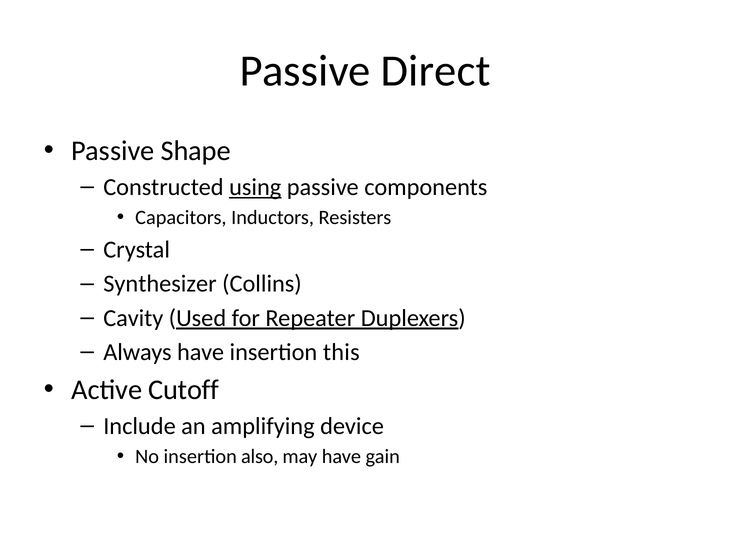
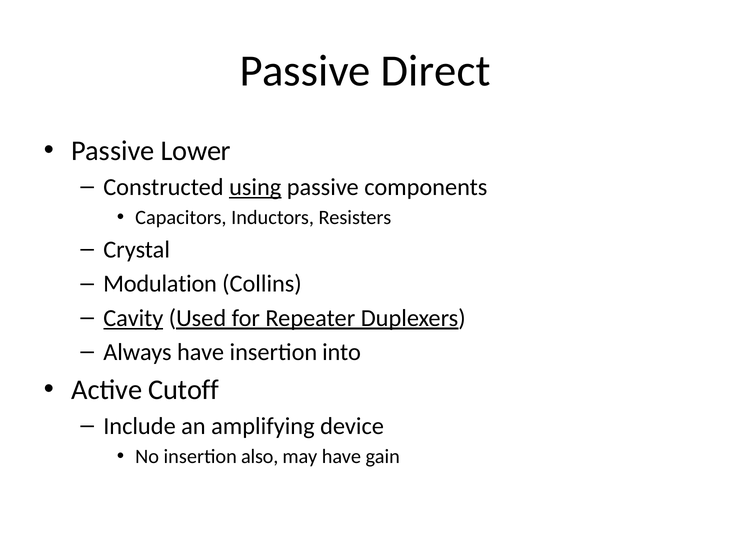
Shape: Shape -> Lower
Synthesizer: Synthesizer -> Modulation
Cavity underline: none -> present
this: this -> into
